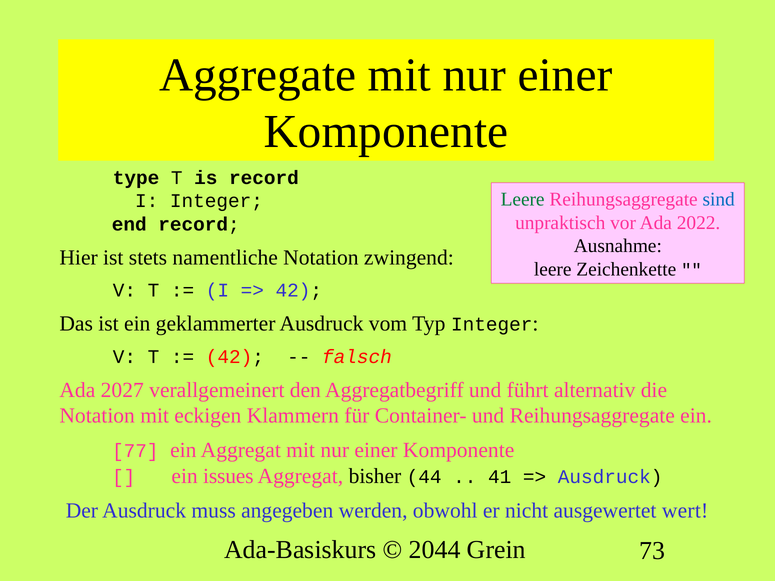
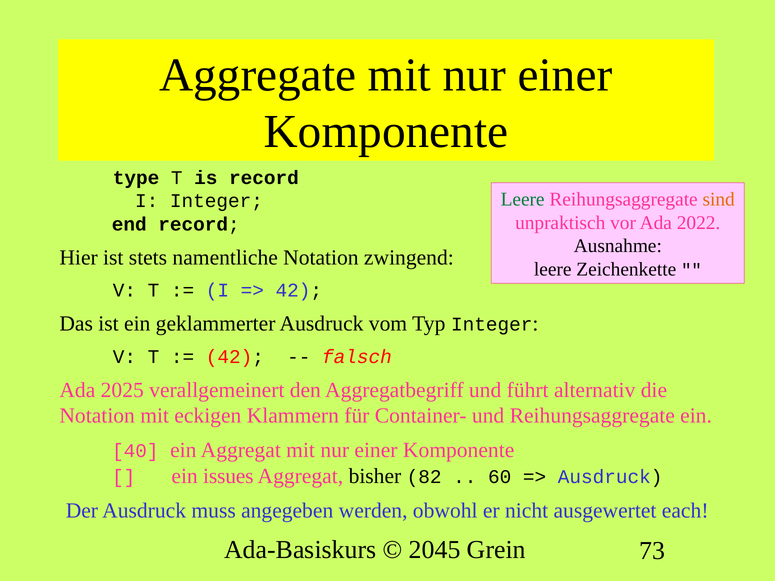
sind colour: blue -> orange
2027: 2027 -> 2025
77: 77 -> 40
44: 44 -> 82
41: 41 -> 60
wert: wert -> each
2044: 2044 -> 2045
